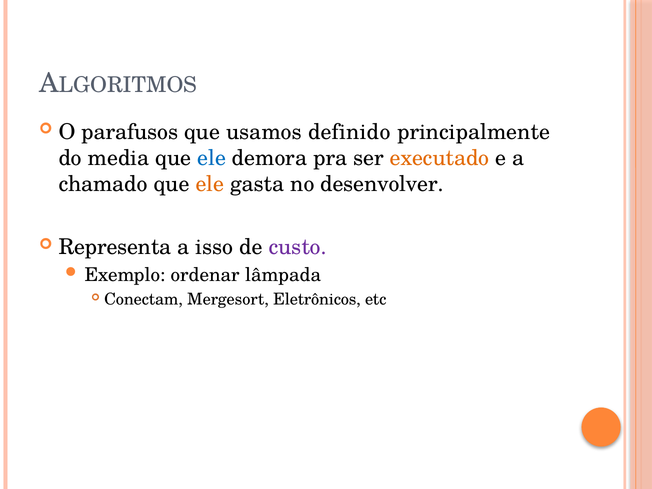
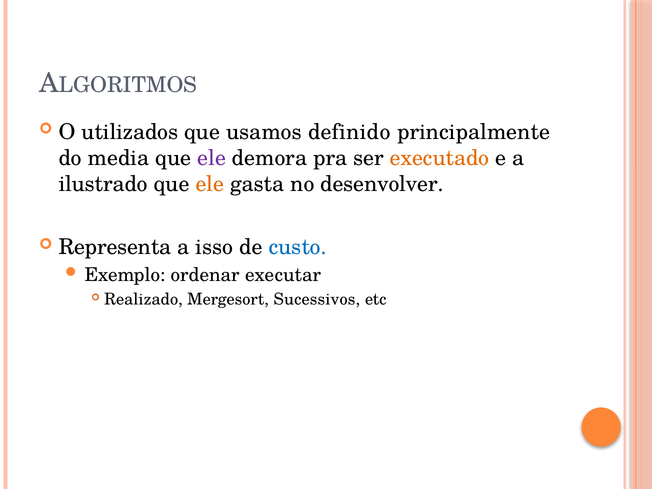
parafusos: parafusos -> utilizados
ele at (212, 158) colour: blue -> purple
chamado: chamado -> ilustrado
custo colour: purple -> blue
lâmpada: lâmpada -> executar
Conectam: Conectam -> Realizado
Eletrônicos: Eletrônicos -> Sucessivos
